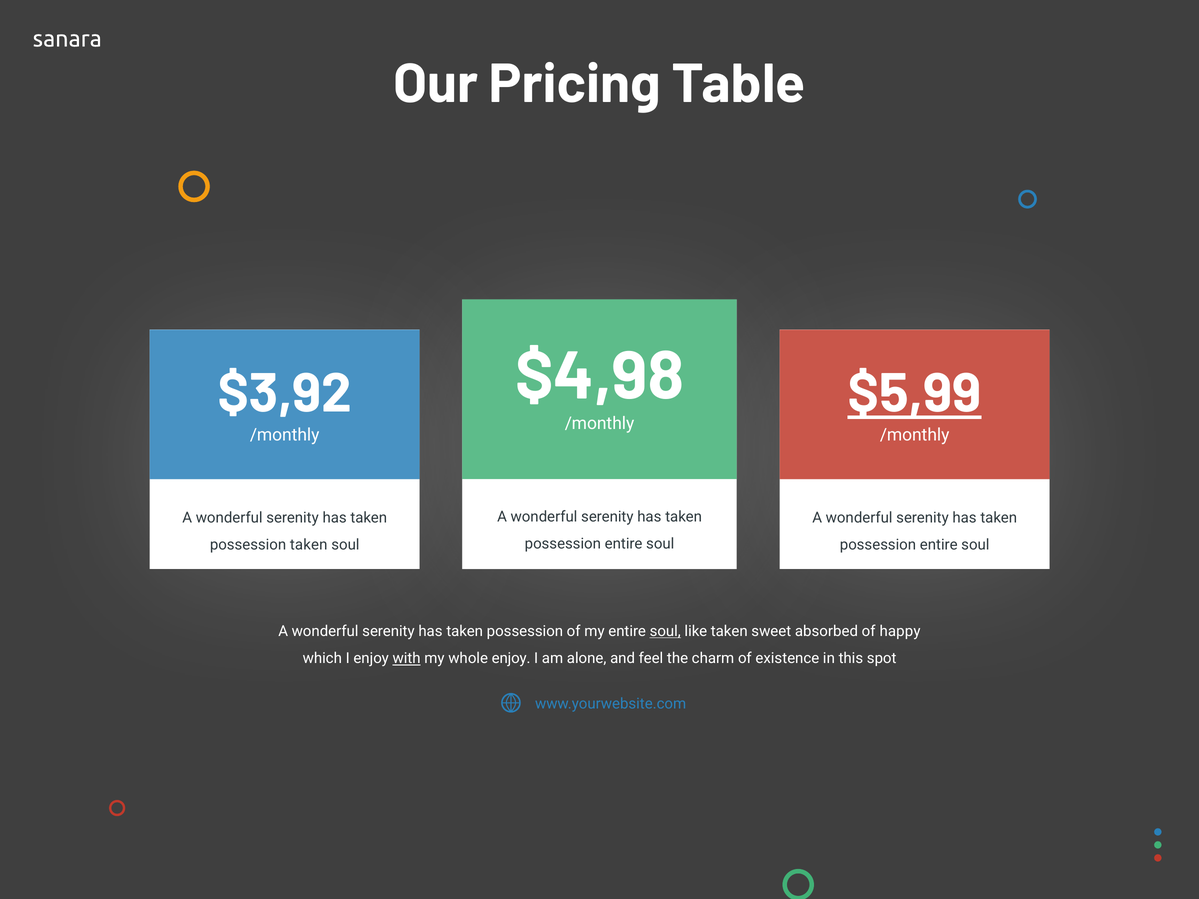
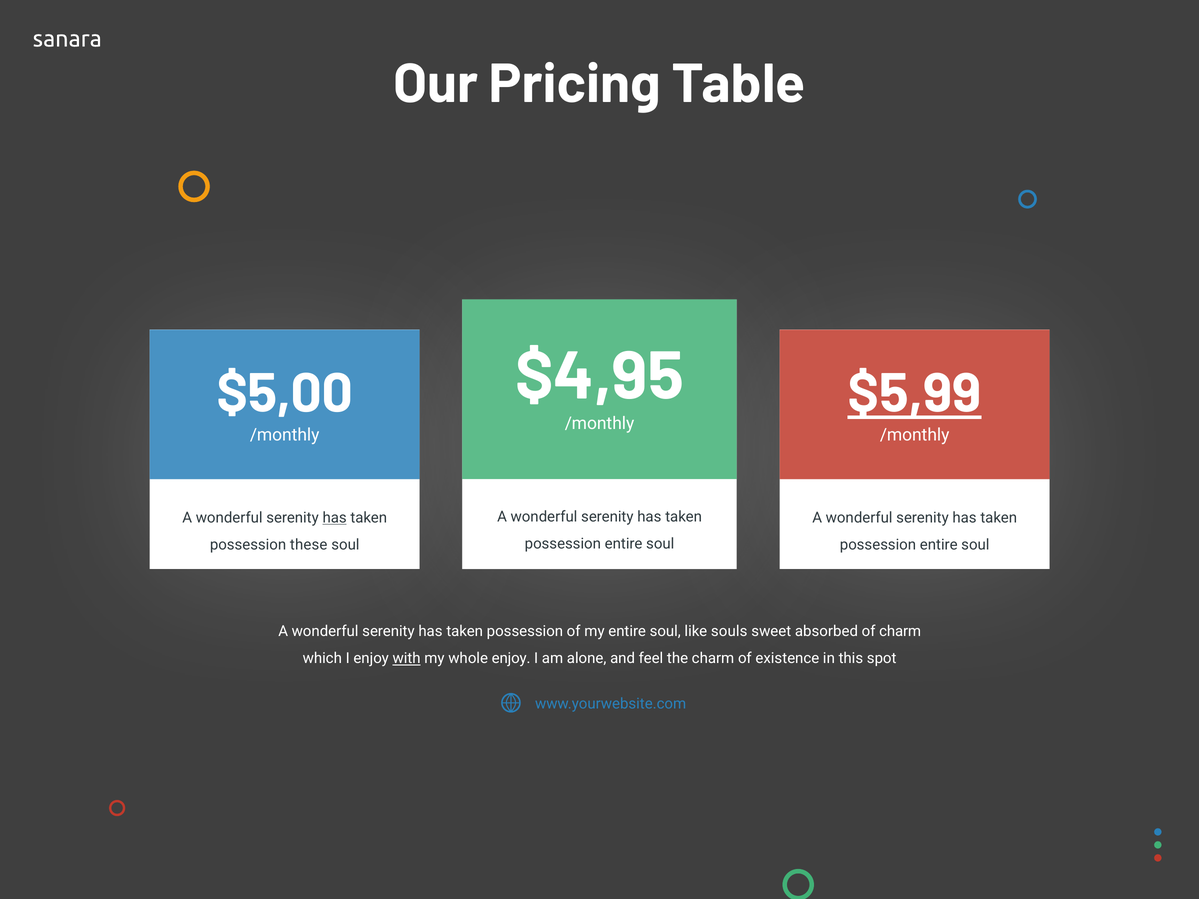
$4,98: $4,98 -> $4,95
$3,92: $3,92 -> $5,00
has at (335, 518) underline: none -> present
possession taken: taken -> these
soul at (665, 632) underline: present -> none
like taken: taken -> souls
of happy: happy -> charm
